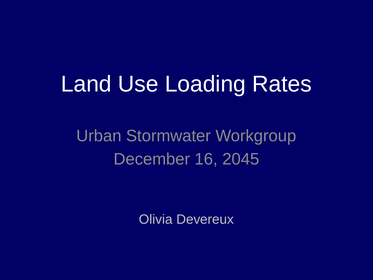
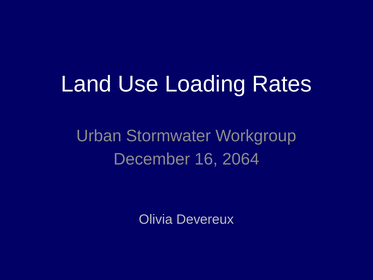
2045: 2045 -> 2064
